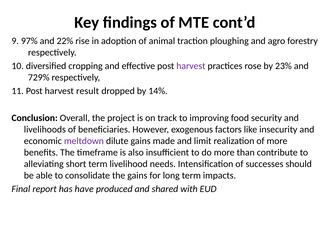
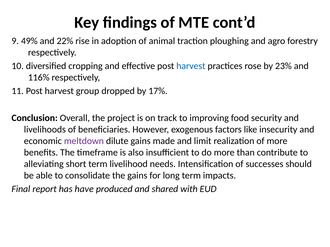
97%: 97% -> 49%
harvest at (191, 66) colour: purple -> blue
729%: 729% -> 116%
result: result -> group
14%: 14% -> 17%
